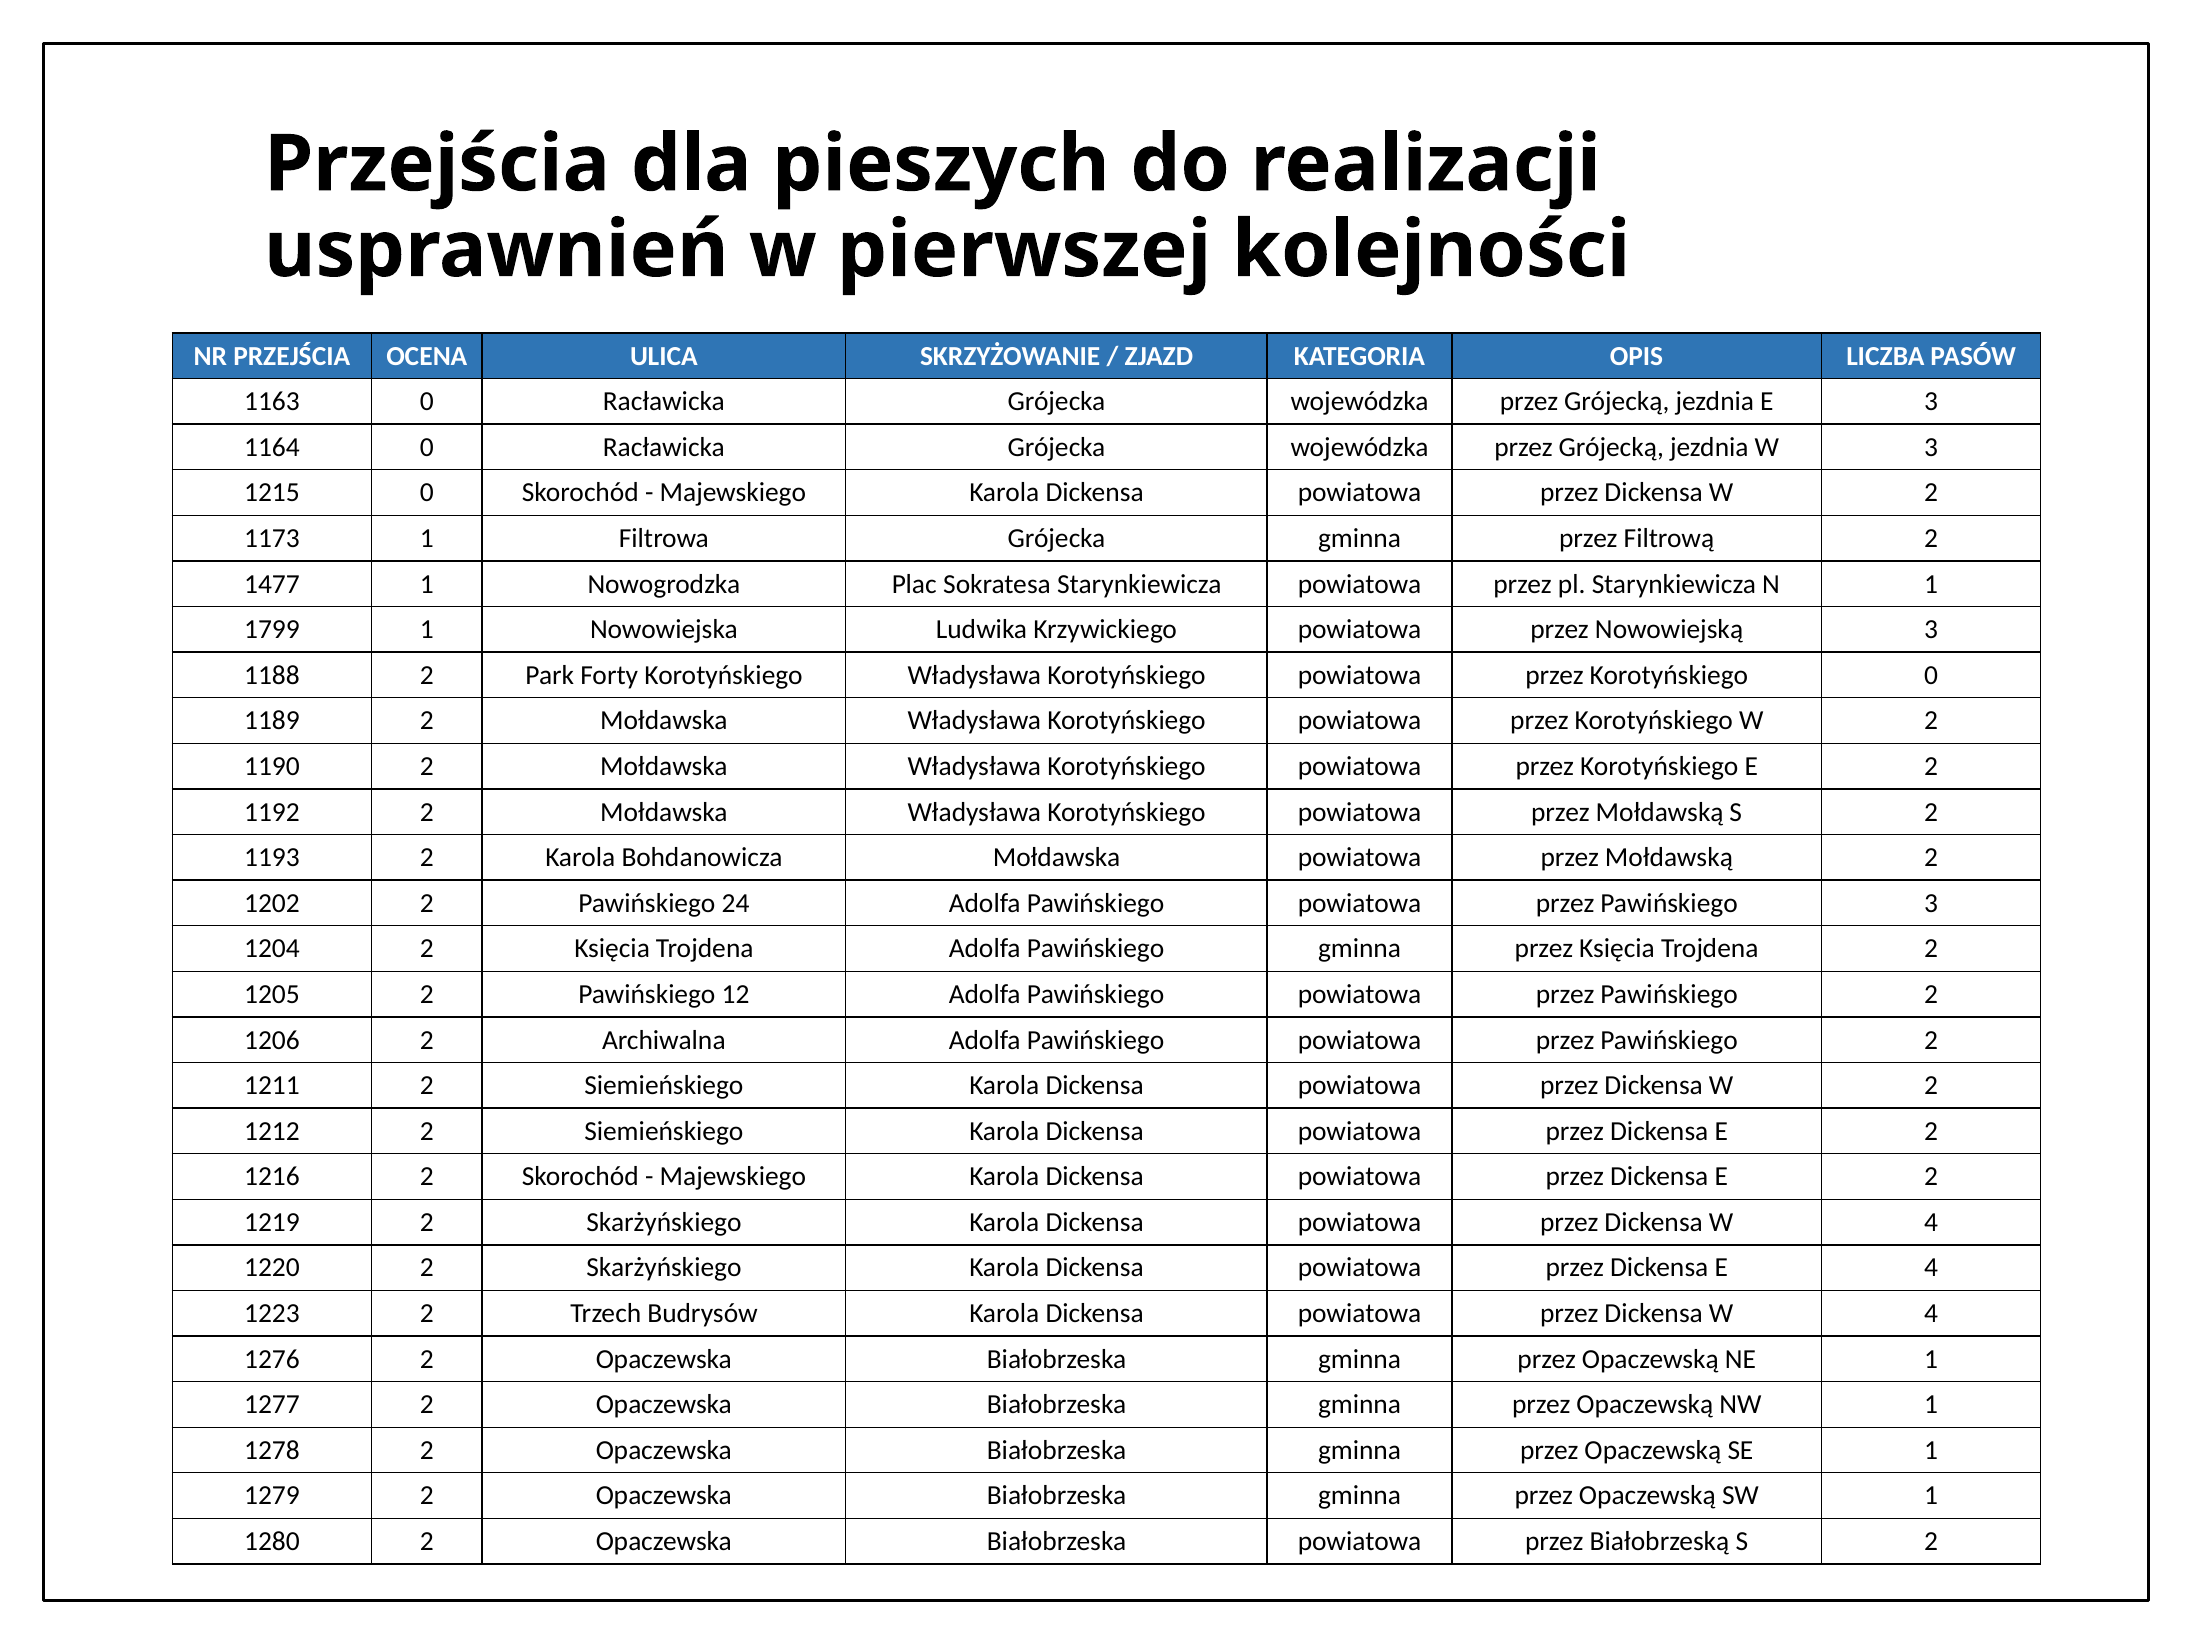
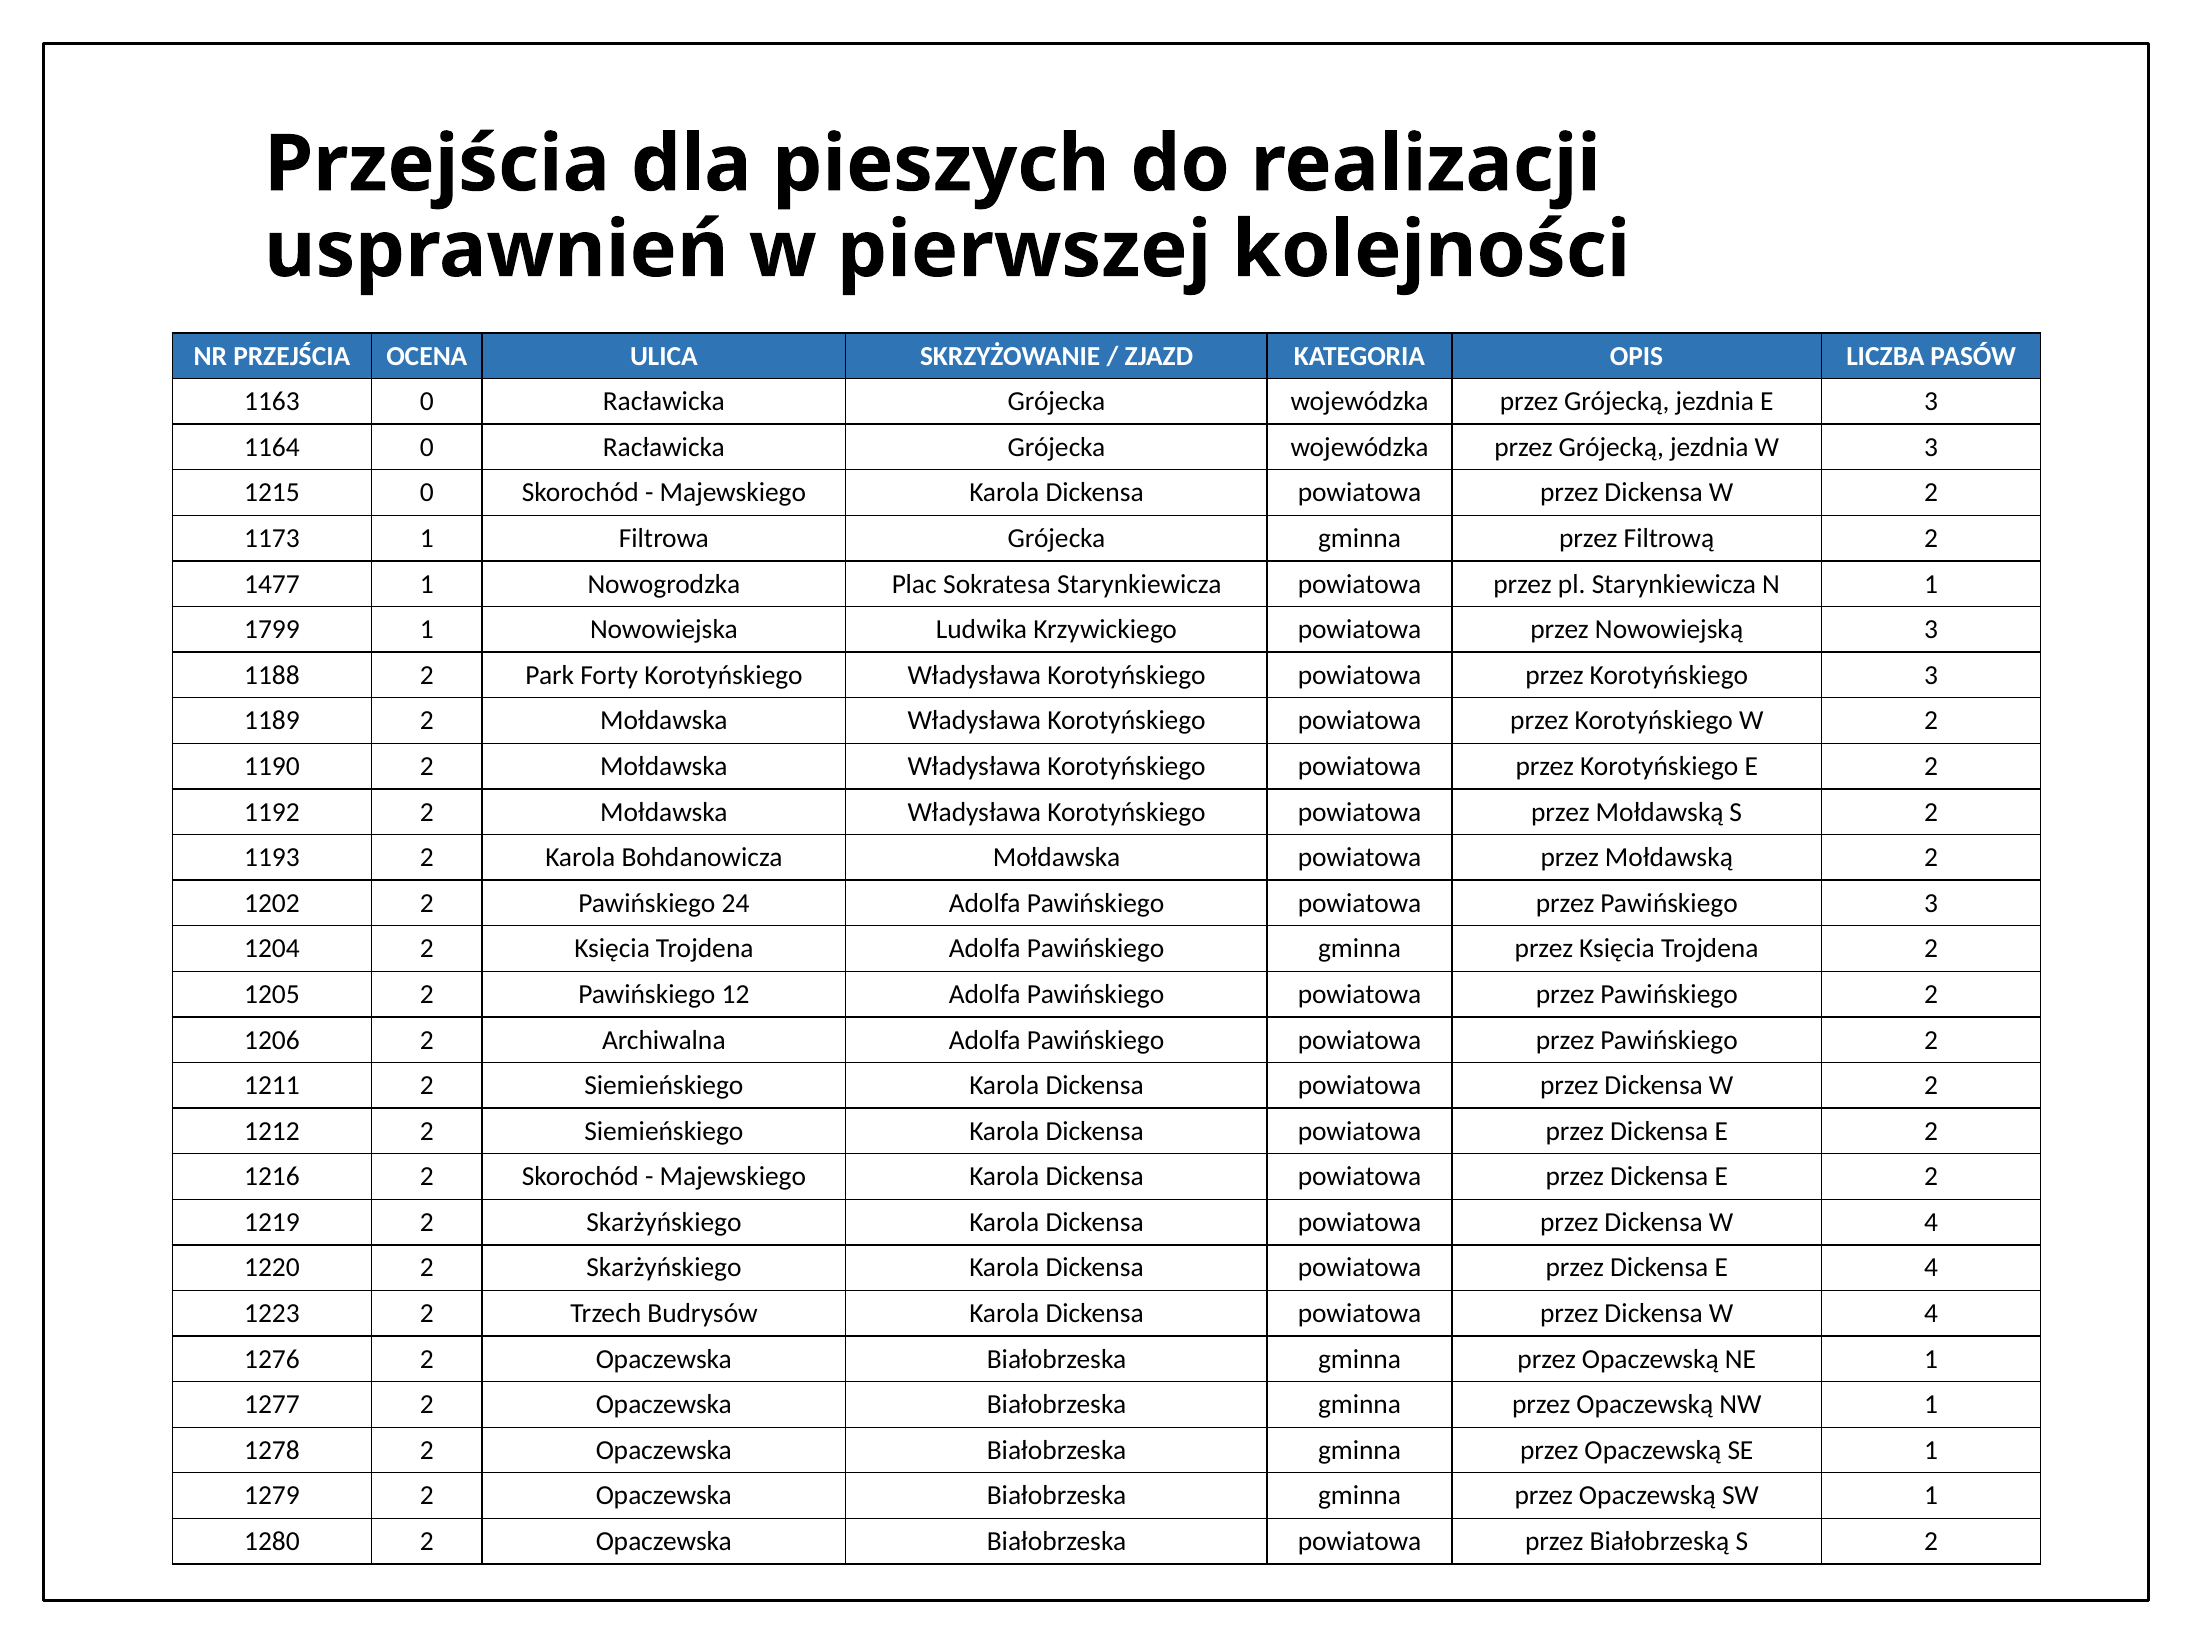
Korotyńskiego 0: 0 -> 3
